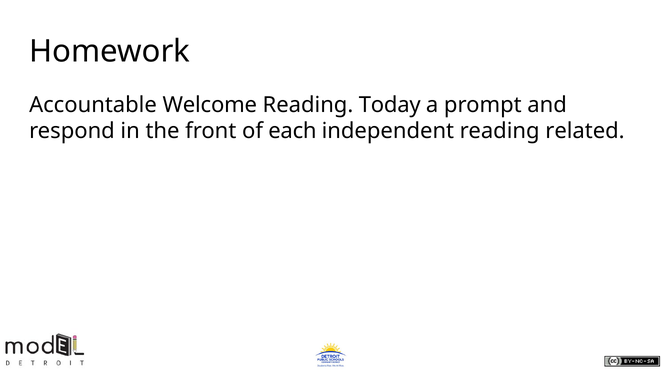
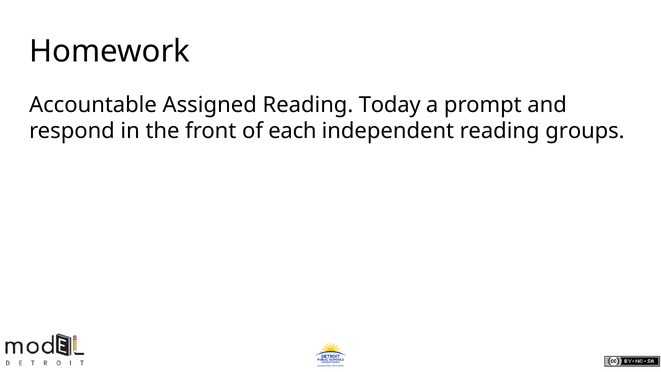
Welcome: Welcome -> Assigned
related: related -> groups
